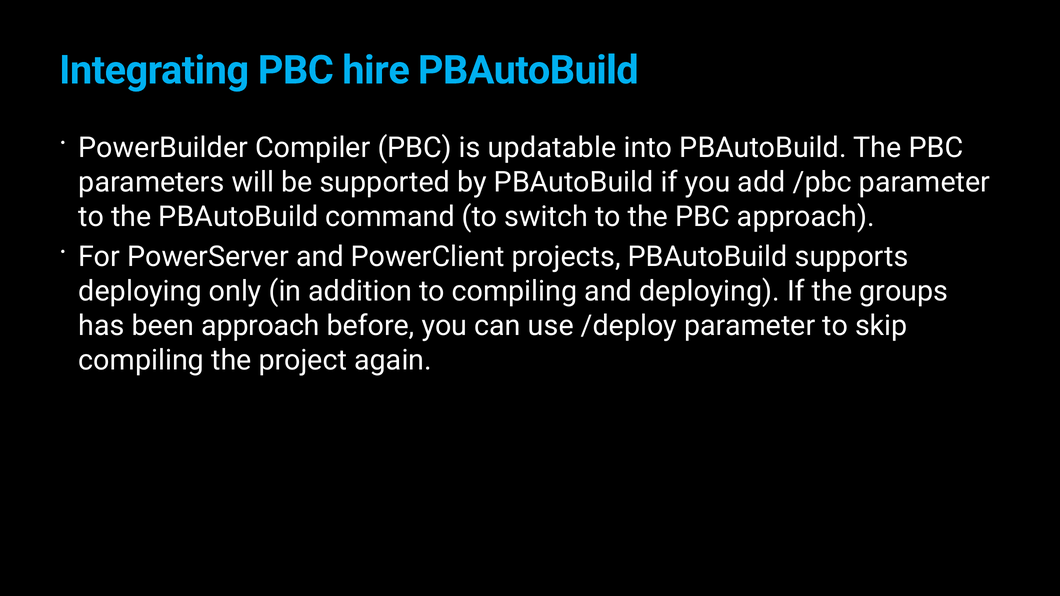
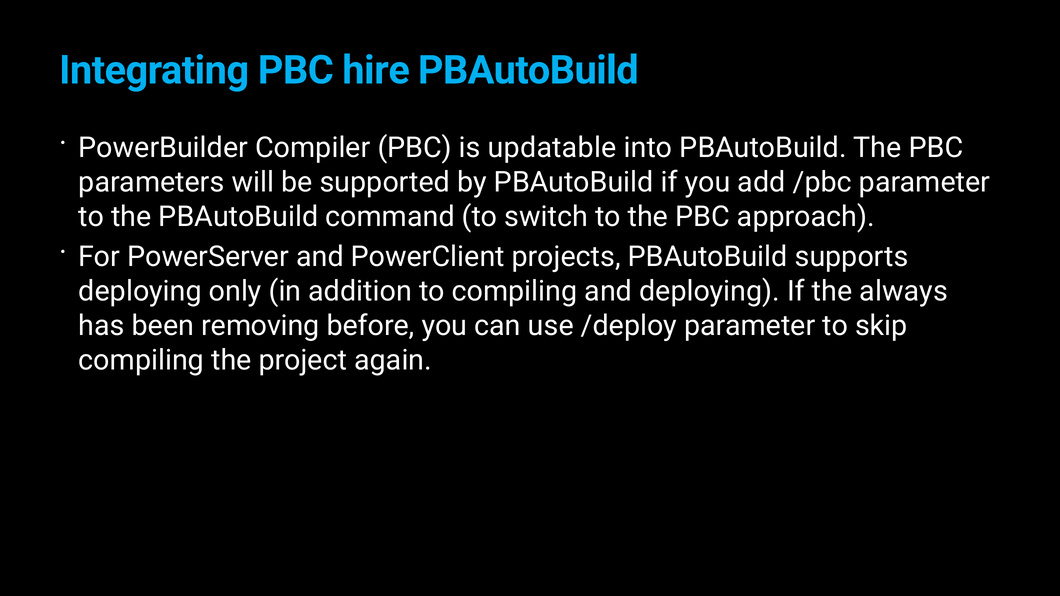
groups: groups -> always
been approach: approach -> removing
